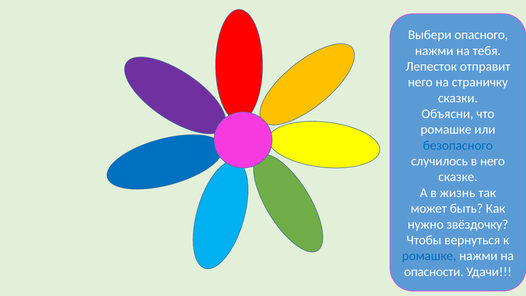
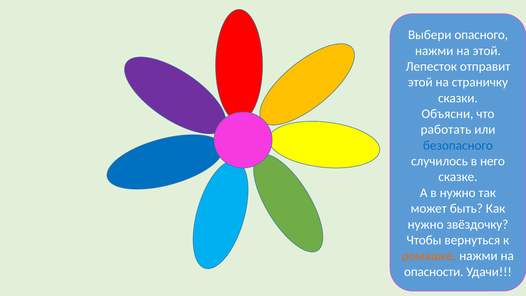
на тебя: тебя -> этой
него at (420, 82): него -> этой
ромашке at (446, 130): ромашке -> работать
в жизнь: жизнь -> нужно
ромашке at (429, 256) colour: blue -> orange
